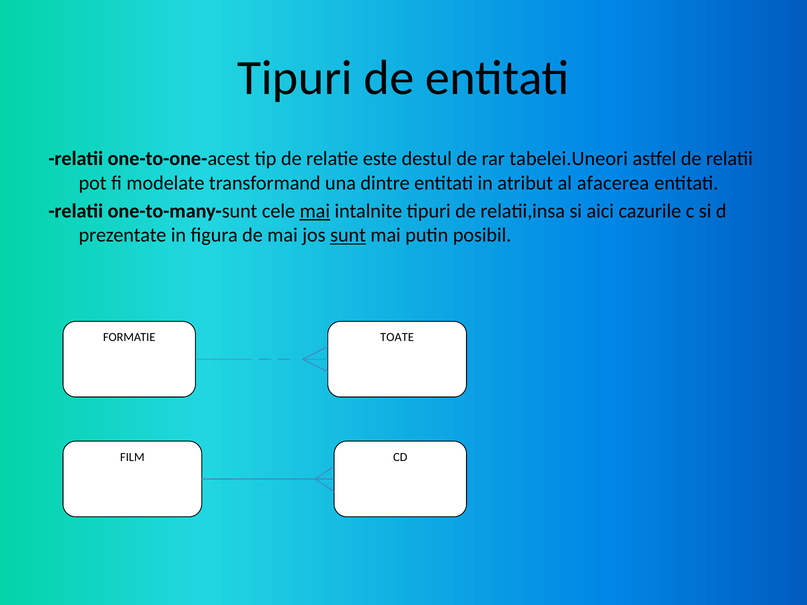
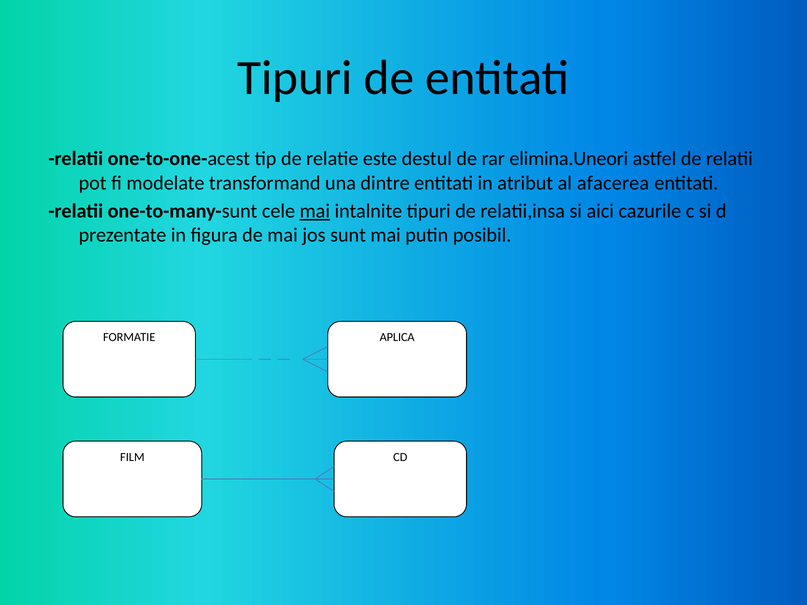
tabelei.Uneori: tabelei.Uneori -> elimina.Uneori
sunt underline: present -> none
TOATE: TOATE -> APLICA
